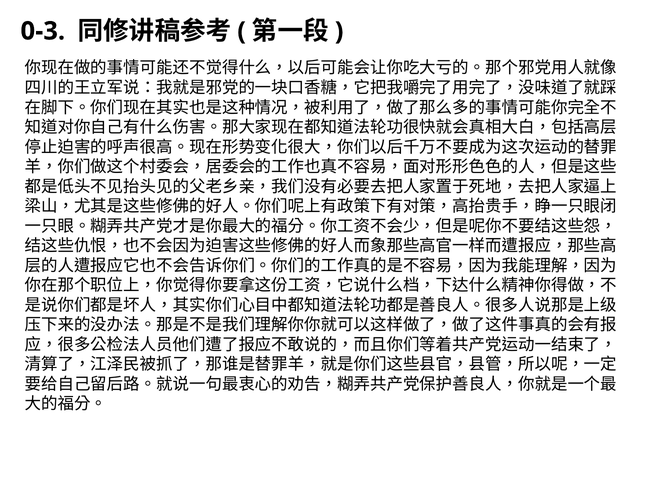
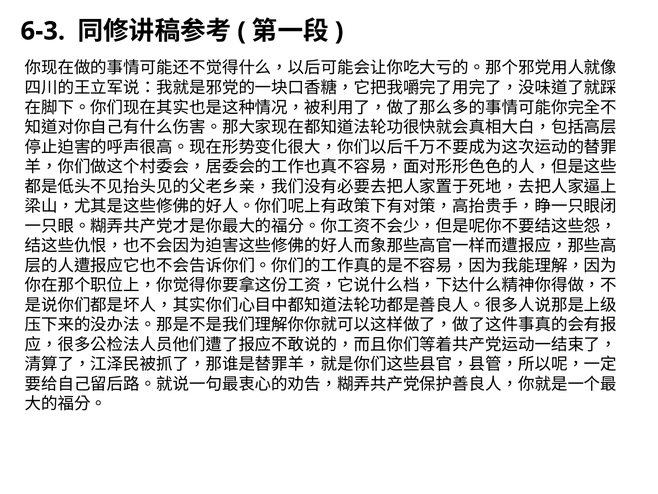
0-3: 0-3 -> 6-3
